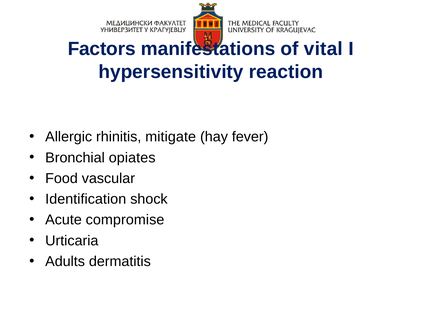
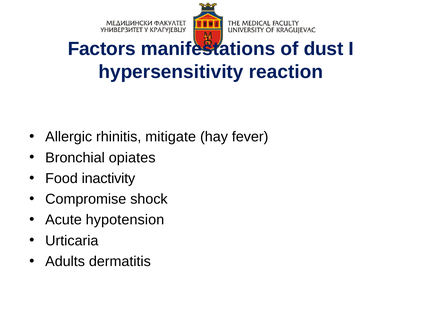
vital: vital -> dust
vascular: vascular -> inactivity
Identification: Identification -> Compromise
compromise: compromise -> hypotension
